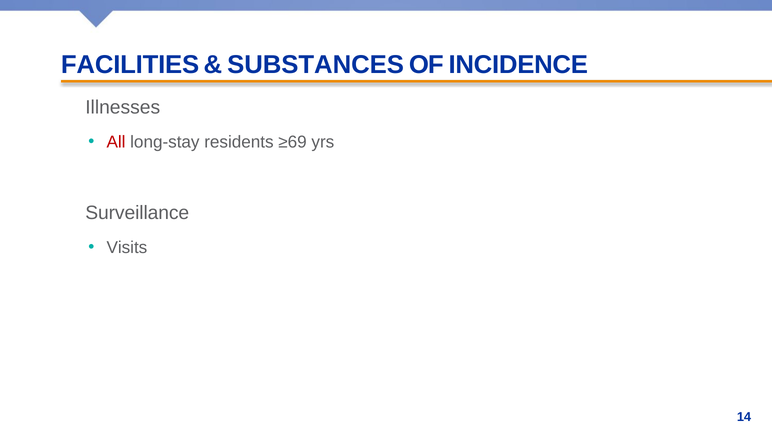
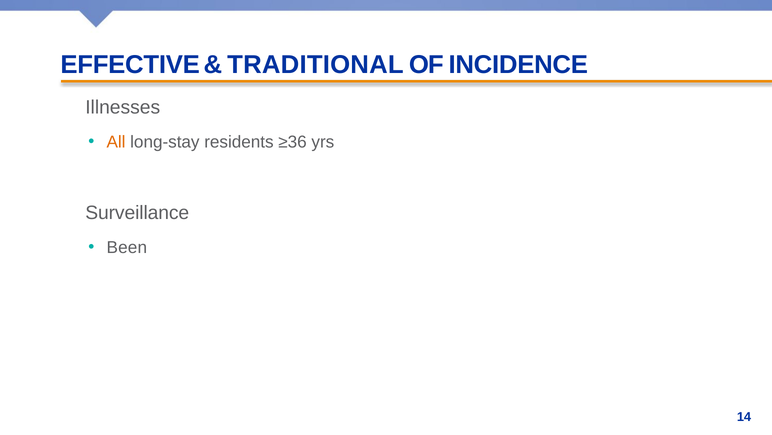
FACILITIES: FACILITIES -> EFFECTIVE
SUBSTANCES: SUBSTANCES -> TRADITIONAL
All colour: red -> orange
≥69: ≥69 -> ≥36
Visits: Visits -> Been
